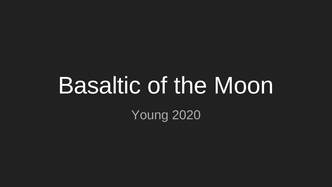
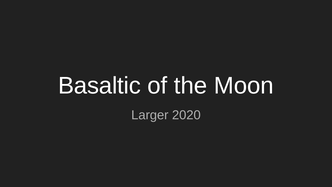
Young: Young -> Larger
